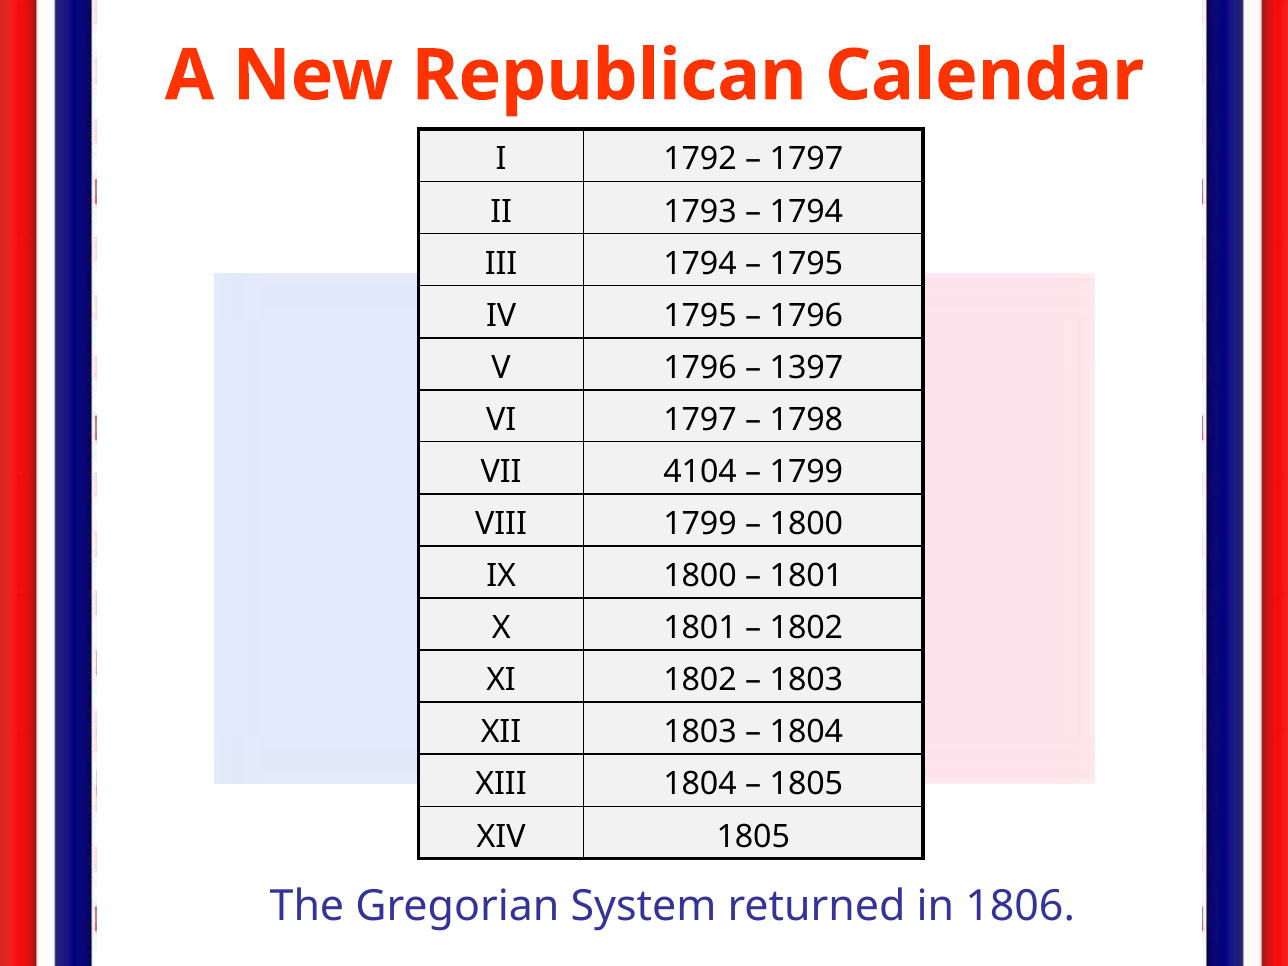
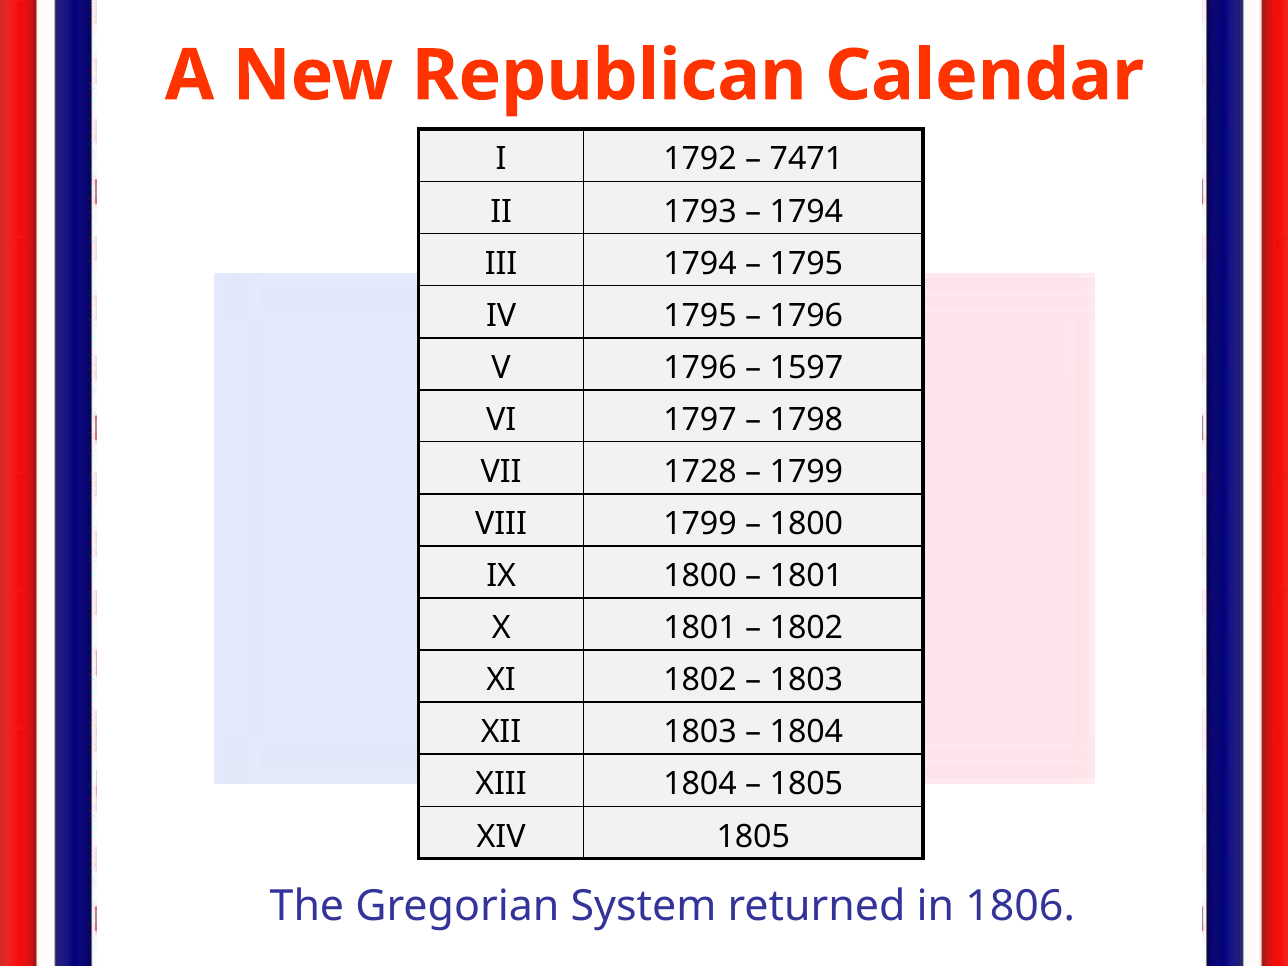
1797 at (806, 159): 1797 -> 7471
1397: 1397 -> 1597
4104: 4104 -> 1728
